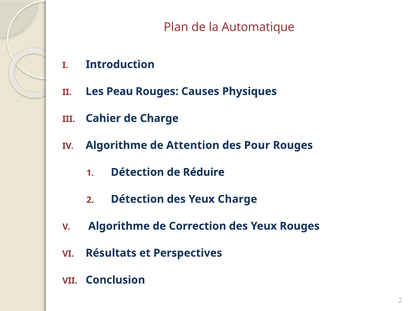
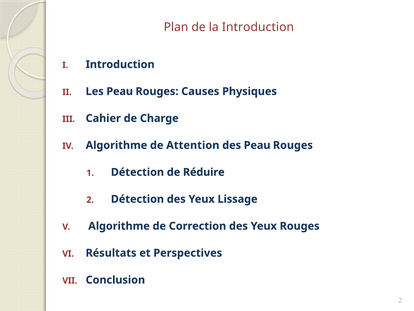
la Automatique: Automatique -> Introduction
des Pour: Pour -> Peau
Yeux Charge: Charge -> Lissage
